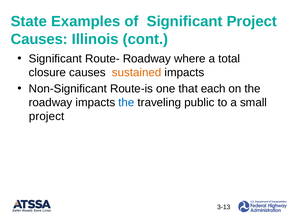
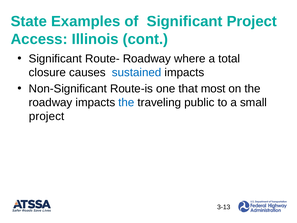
Causes at (39, 39): Causes -> Access
sustained colour: orange -> blue
each: each -> most
